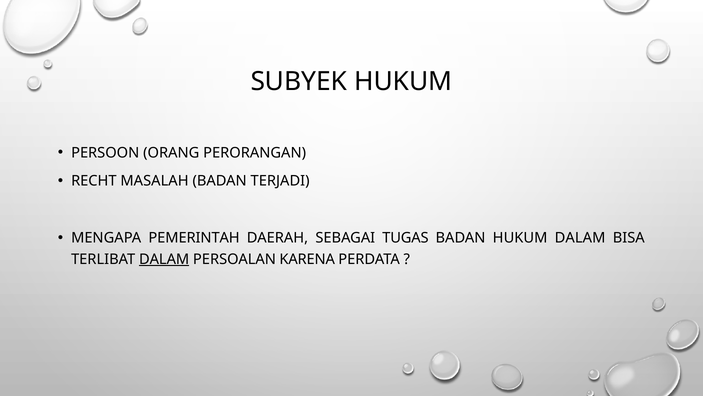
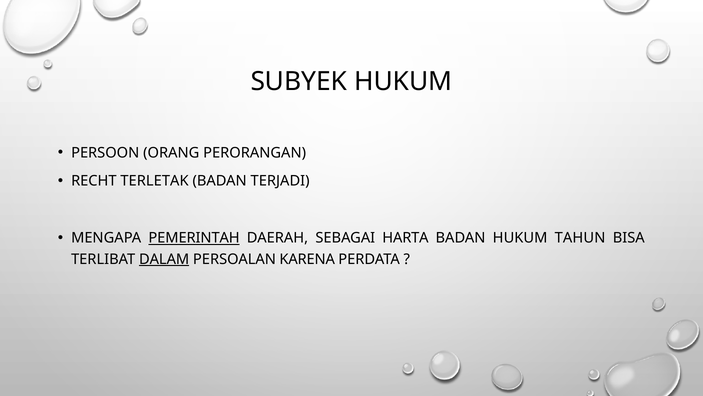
MASALAH: MASALAH -> TERLETAK
PEMERINTAH underline: none -> present
TUGAS: TUGAS -> HARTA
HUKUM DALAM: DALAM -> TAHUN
